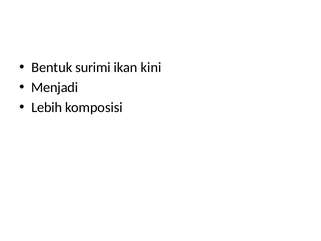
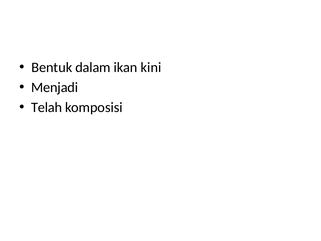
surimi: surimi -> dalam
Lebih: Lebih -> Telah
